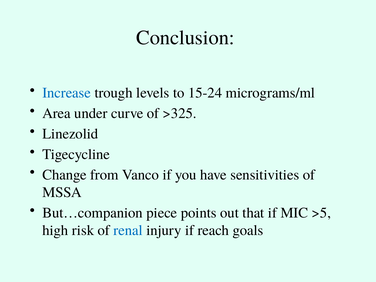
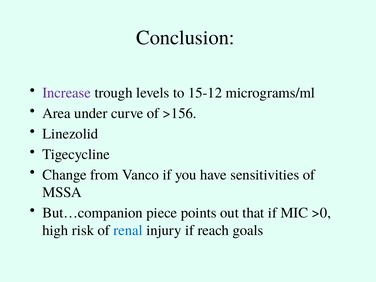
Increase colour: blue -> purple
15-24: 15-24 -> 15-12
>325: >325 -> >156
>5: >5 -> >0
